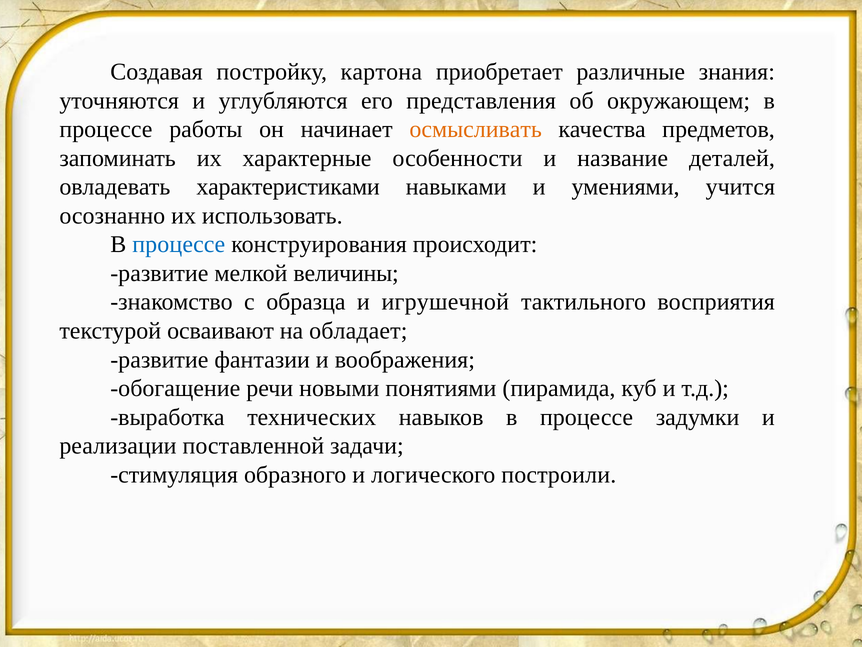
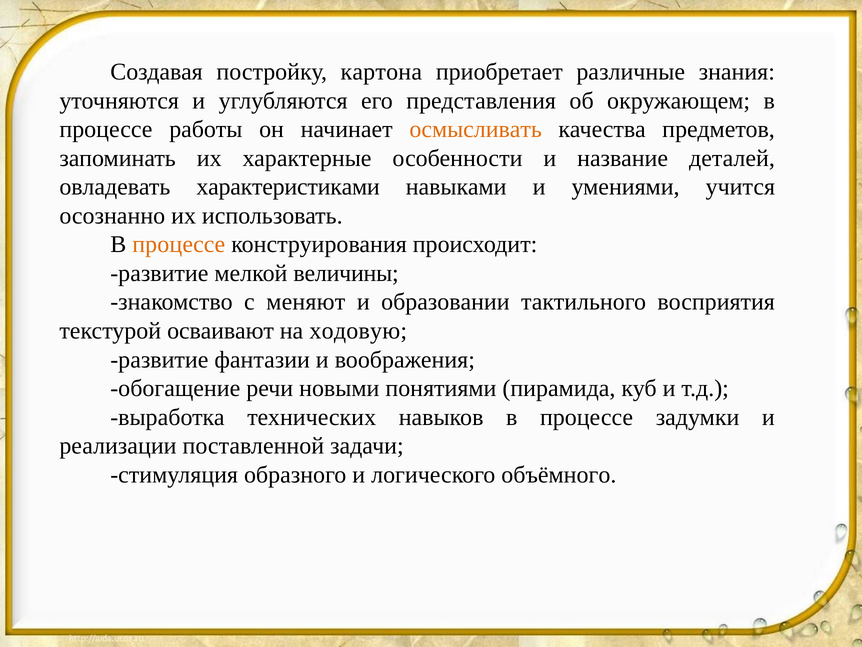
процессе at (179, 244) colour: blue -> orange
образца: образца -> меняют
игрушечной: игрушечной -> образовании
обладает: обладает -> ходовую
построили: построили -> объёмного
